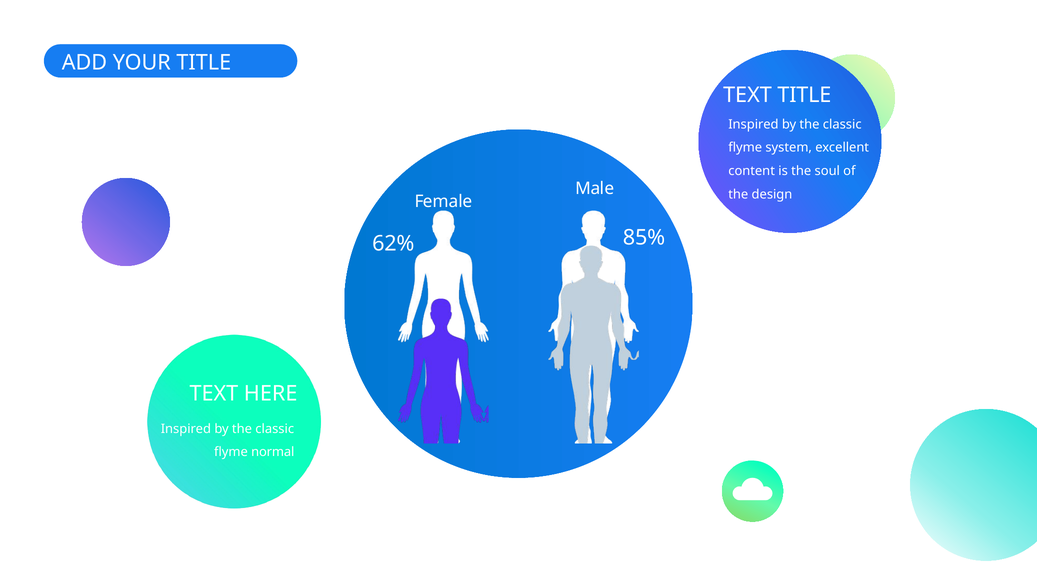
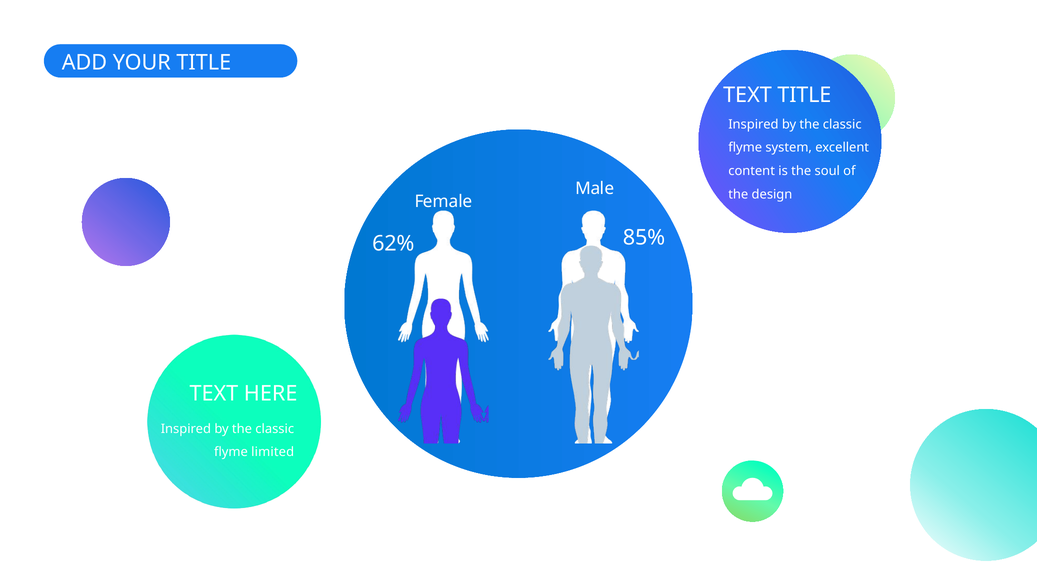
normal: normal -> limited
